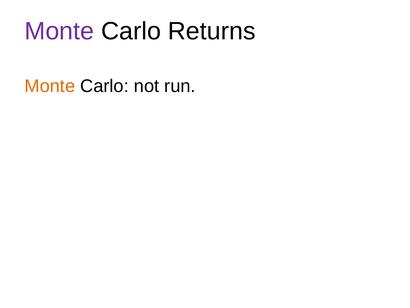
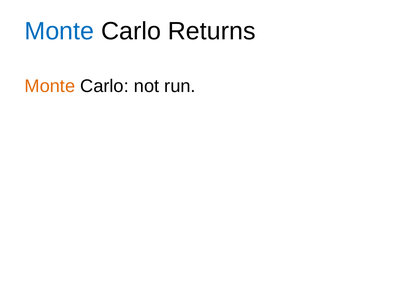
Monte at (59, 31) colour: purple -> blue
